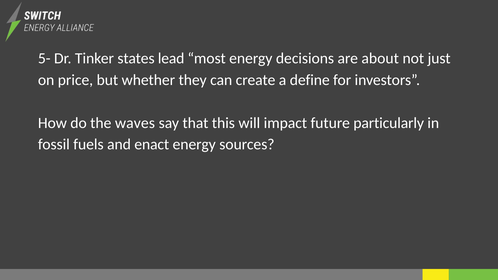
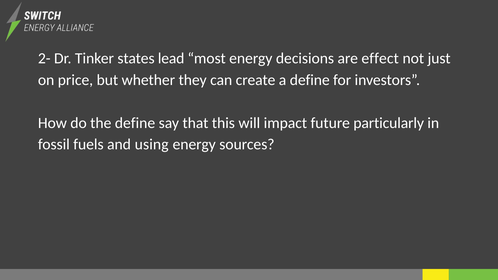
5-: 5- -> 2-
about: about -> effect
the waves: waves -> define
enact: enact -> using
